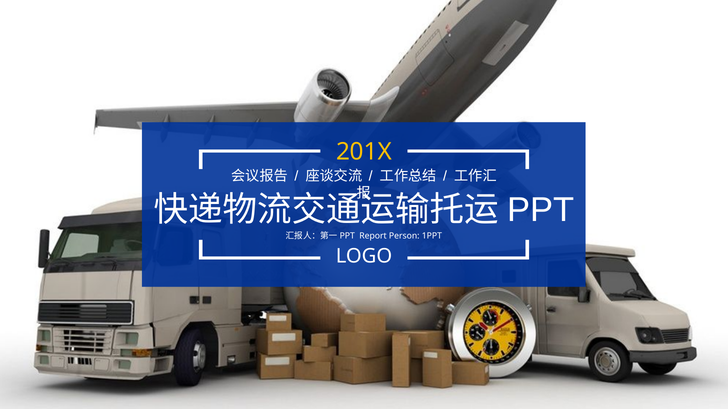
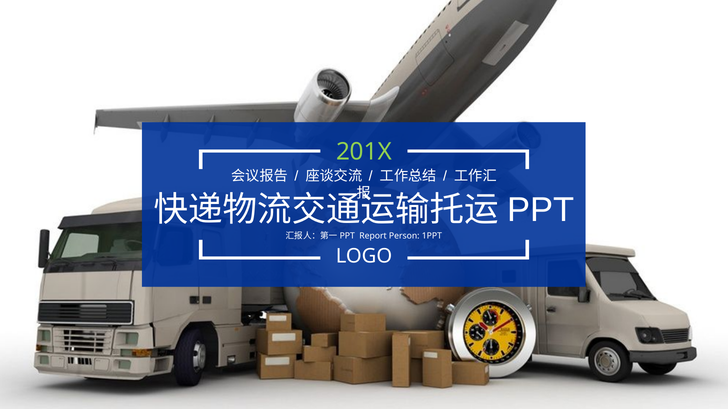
201X colour: yellow -> light green
